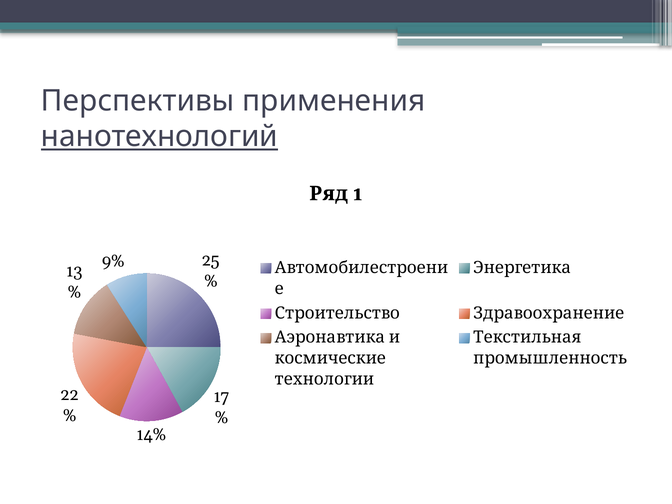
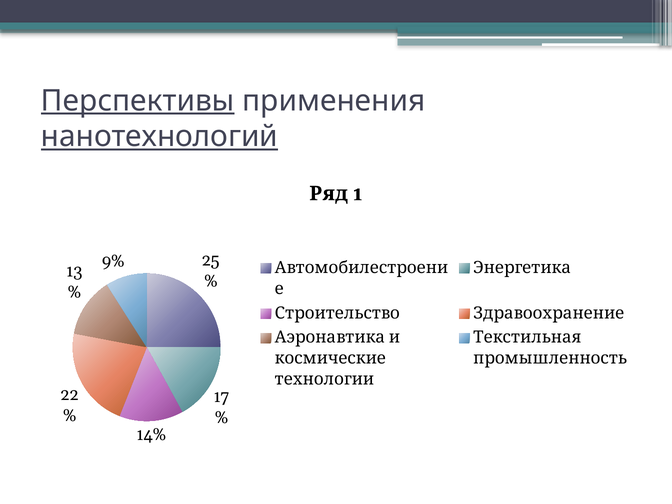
Перспективы underline: none -> present
